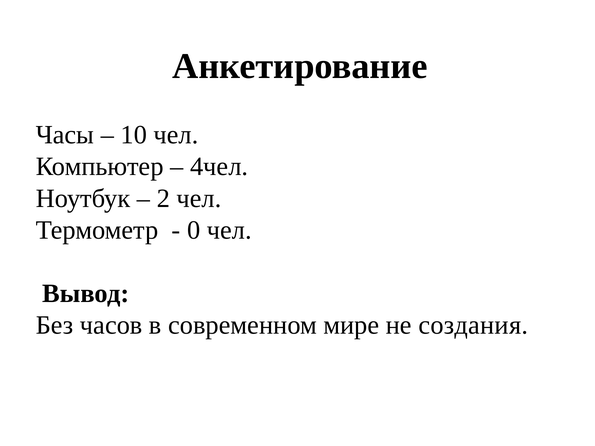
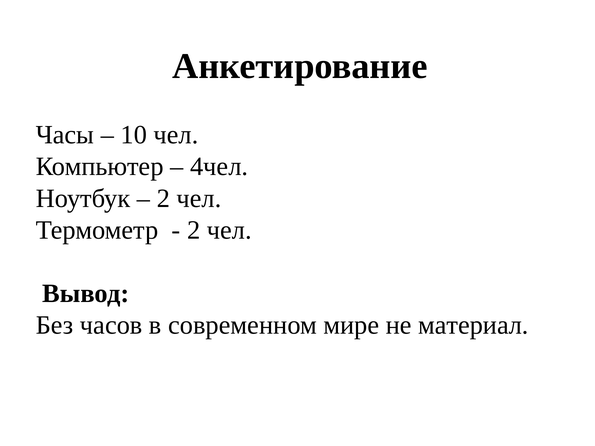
0 at (194, 230): 0 -> 2
создания: создания -> материал
